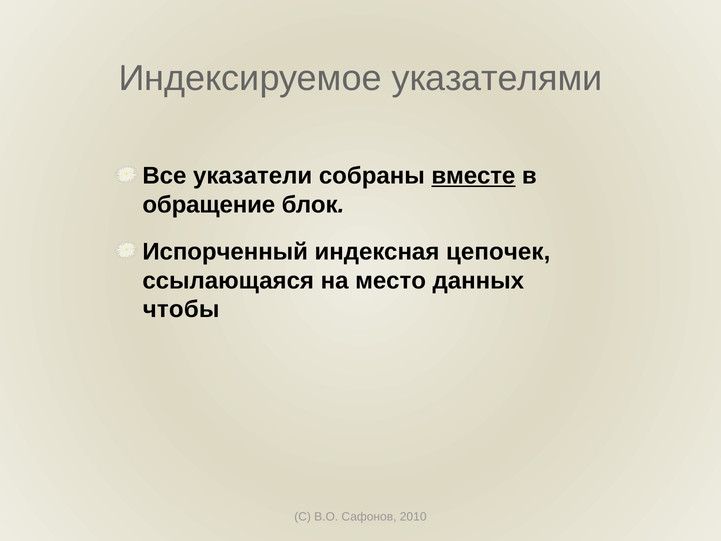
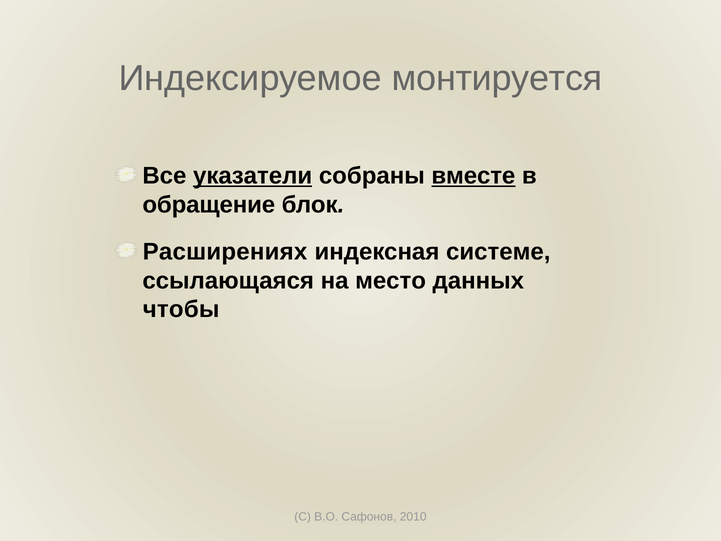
указателями: указателями -> монтируется
указатели underline: none -> present
Испорченный: Испорченный -> Расширениях
цепочек: цепочек -> системе
